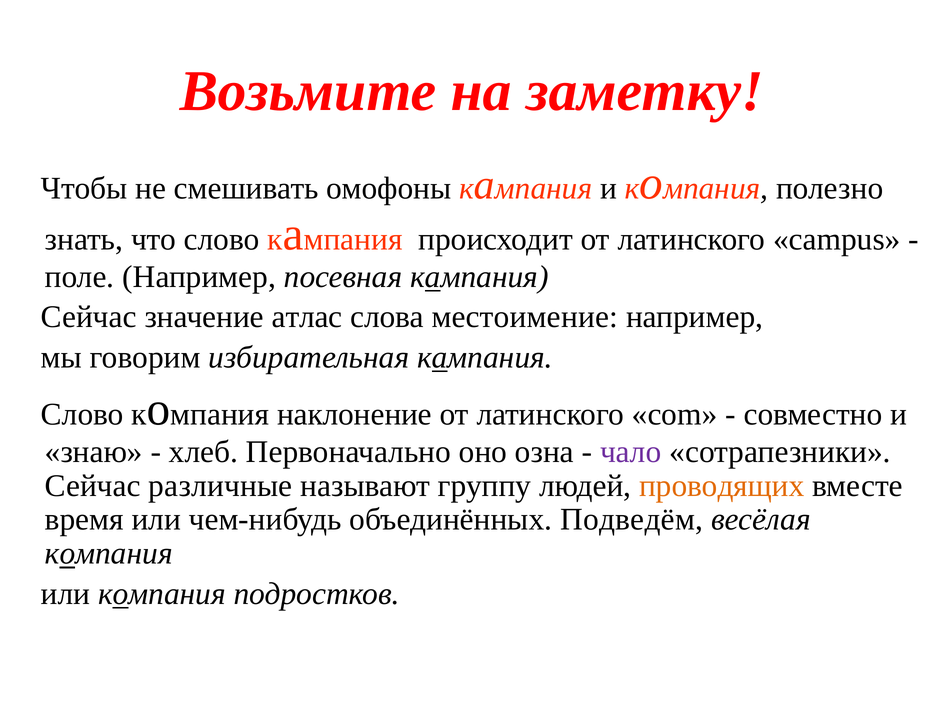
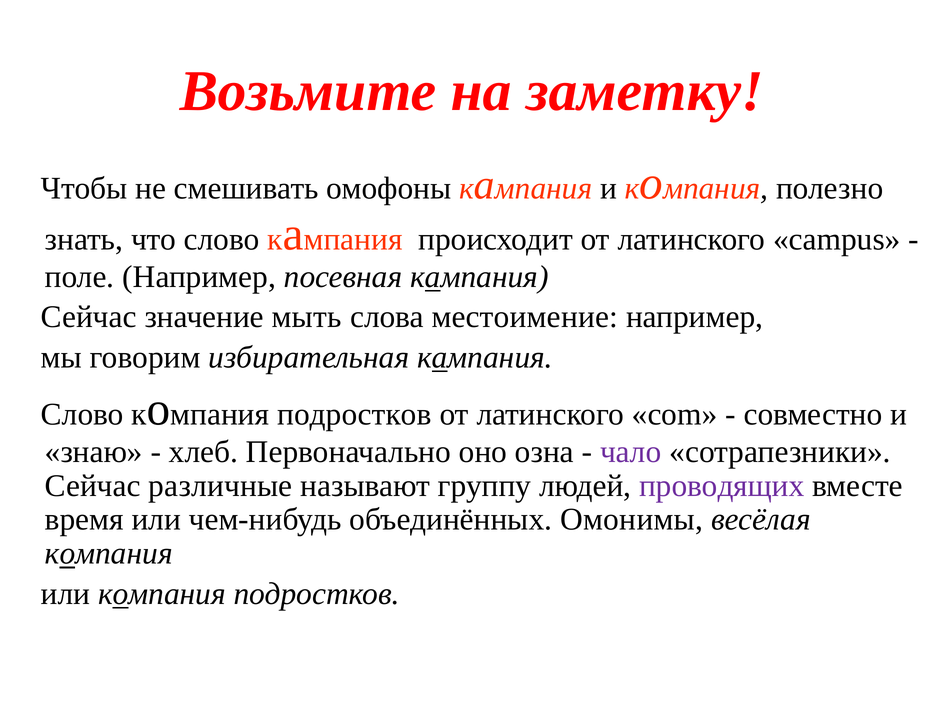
атлас: атлас -> мыть
наклонение at (354, 414): наклонение -> подростков
проводящих colour: orange -> purple
Подведём: Подведём -> Омонимы
